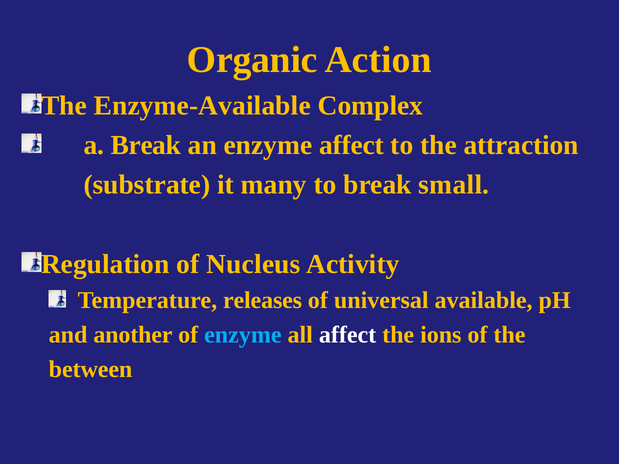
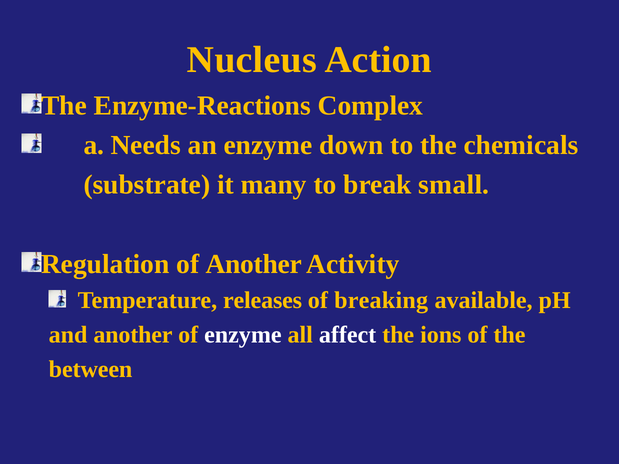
Organic: Organic -> Nucleus
Enzyme-Available: Enzyme-Available -> Enzyme-Reactions
a Break: Break -> Needs
enzyme affect: affect -> down
attraction: attraction -> chemicals
of Nucleus: Nucleus -> Another
universal: universal -> breaking
enzyme at (243, 335) colour: light blue -> white
